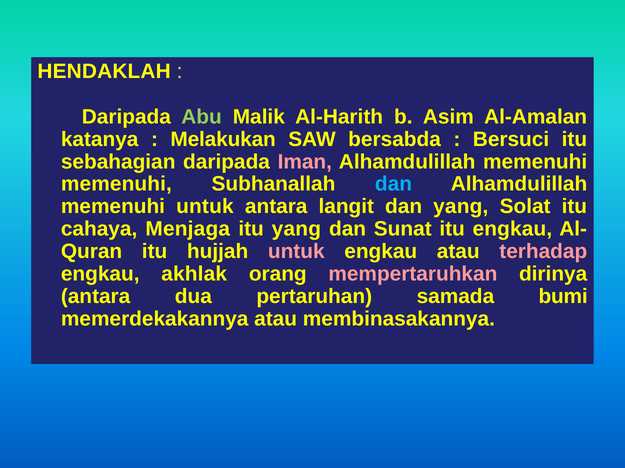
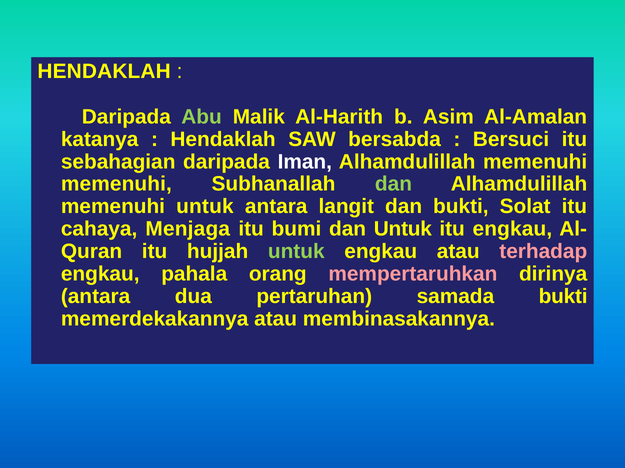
Melakukan at (223, 139): Melakukan -> Hendaklah
Iman colour: pink -> white
dan at (393, 184) colour: light blue -> light green
dan yang: yang -> bukti
itu yang: yang -> bumi
dan Sunat: Sunat -> Untuk
untuk at (296, 252) colour: pink -> light green
akhlak: akhlak -> pahala
samada bumi: bumi -> bukti
